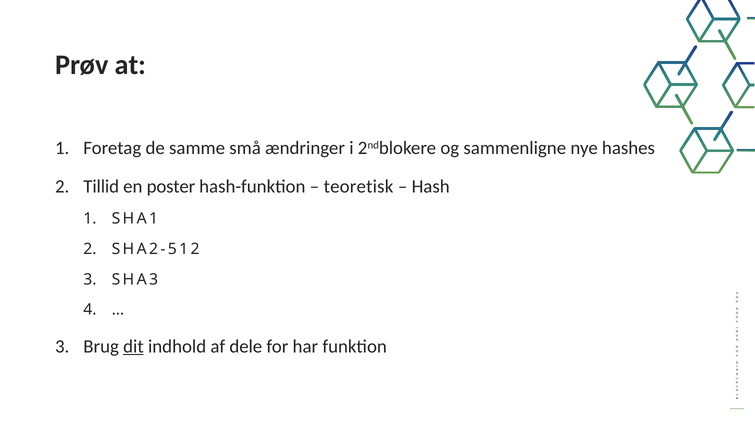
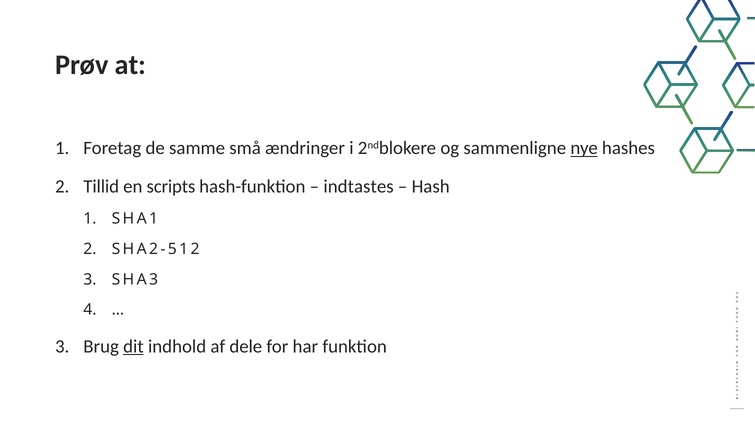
nye underline: none -> present
poster: poster -> scripts
teoretisk: teoretisk -> indtastes
